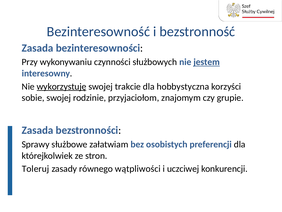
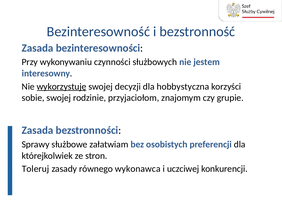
jestem underline: present -> none
trakcie: trakcie -> decyzji
wątpliwości: wątpliwości -> wykonawca
